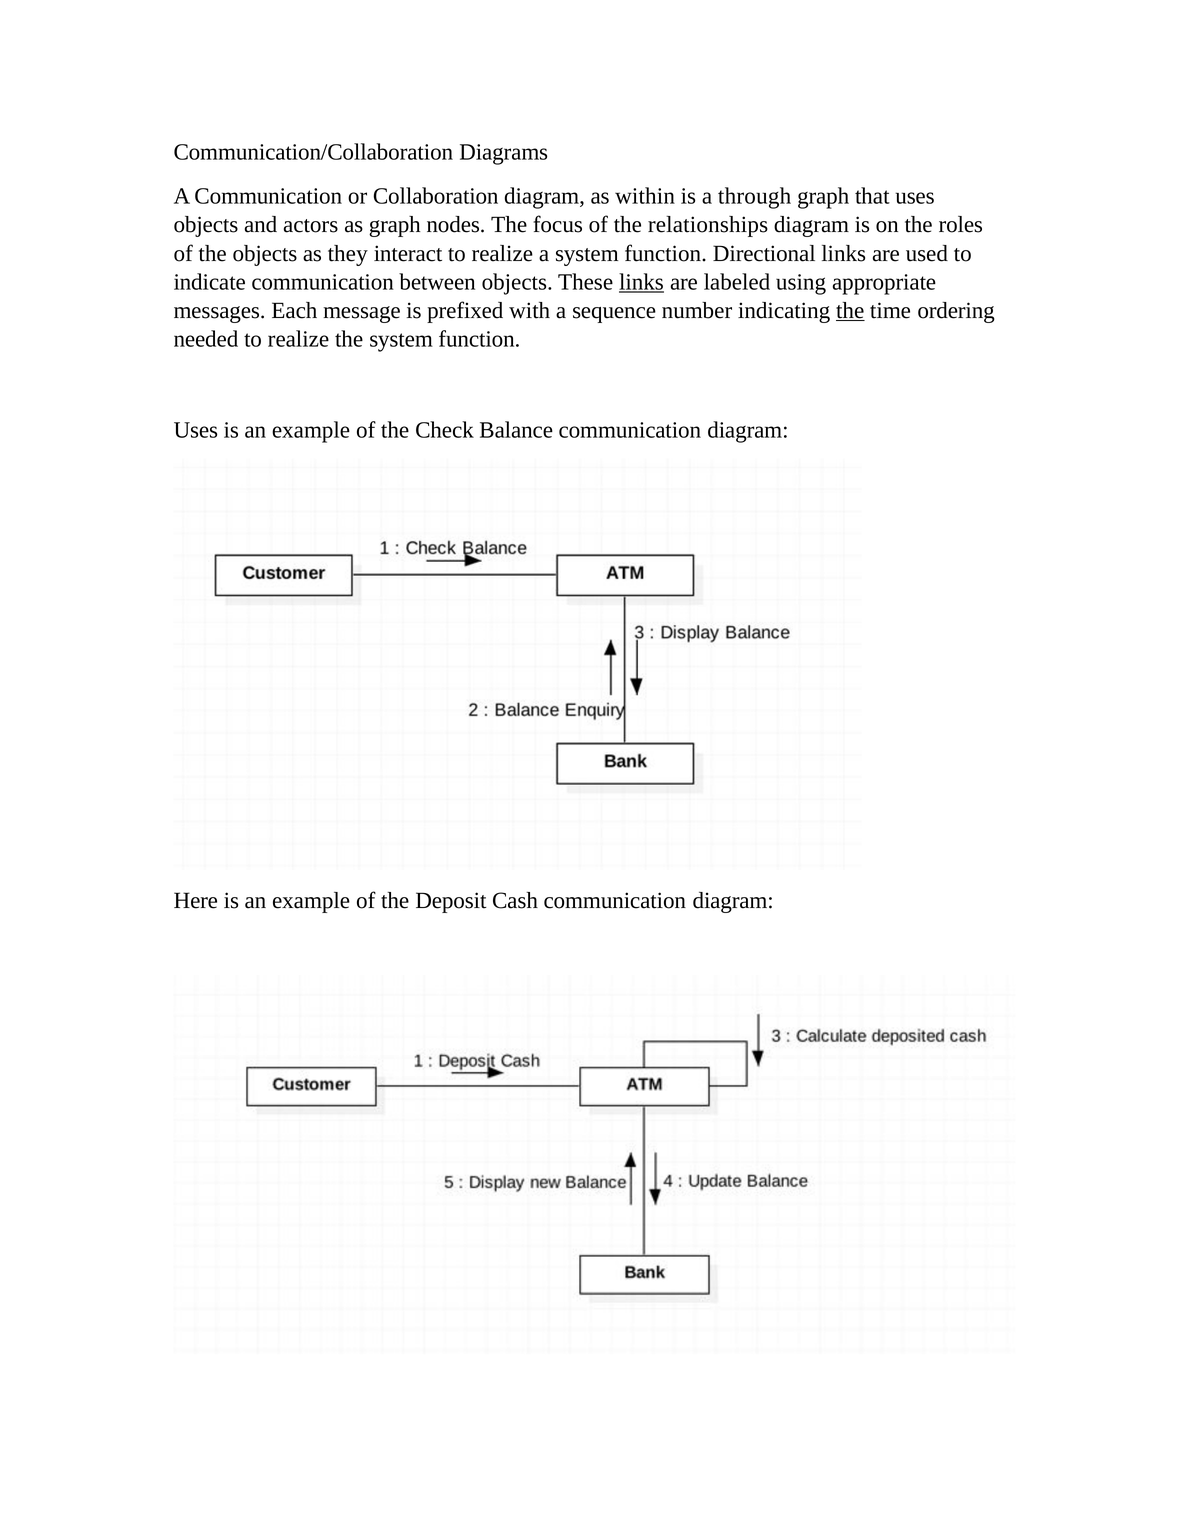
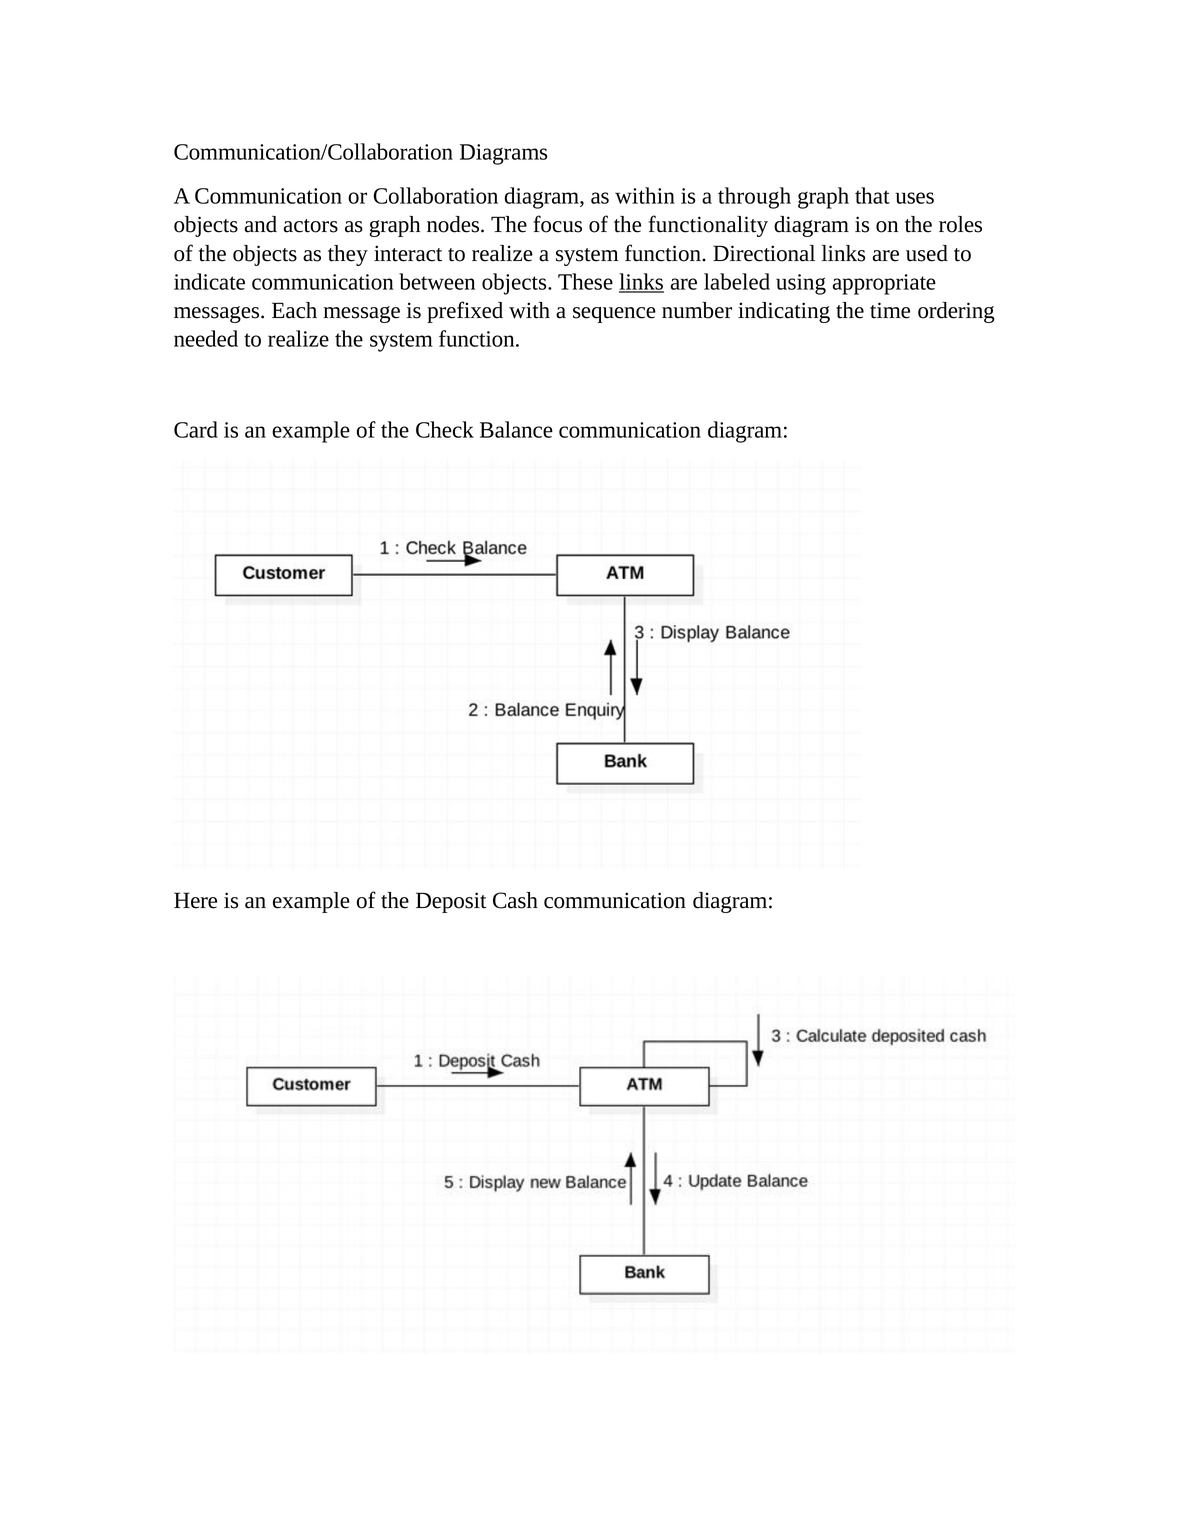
relationships: relationships -> functionality
the at (850, 311) underline: present -> none
Uses at (196, 430): Uses -> Card
